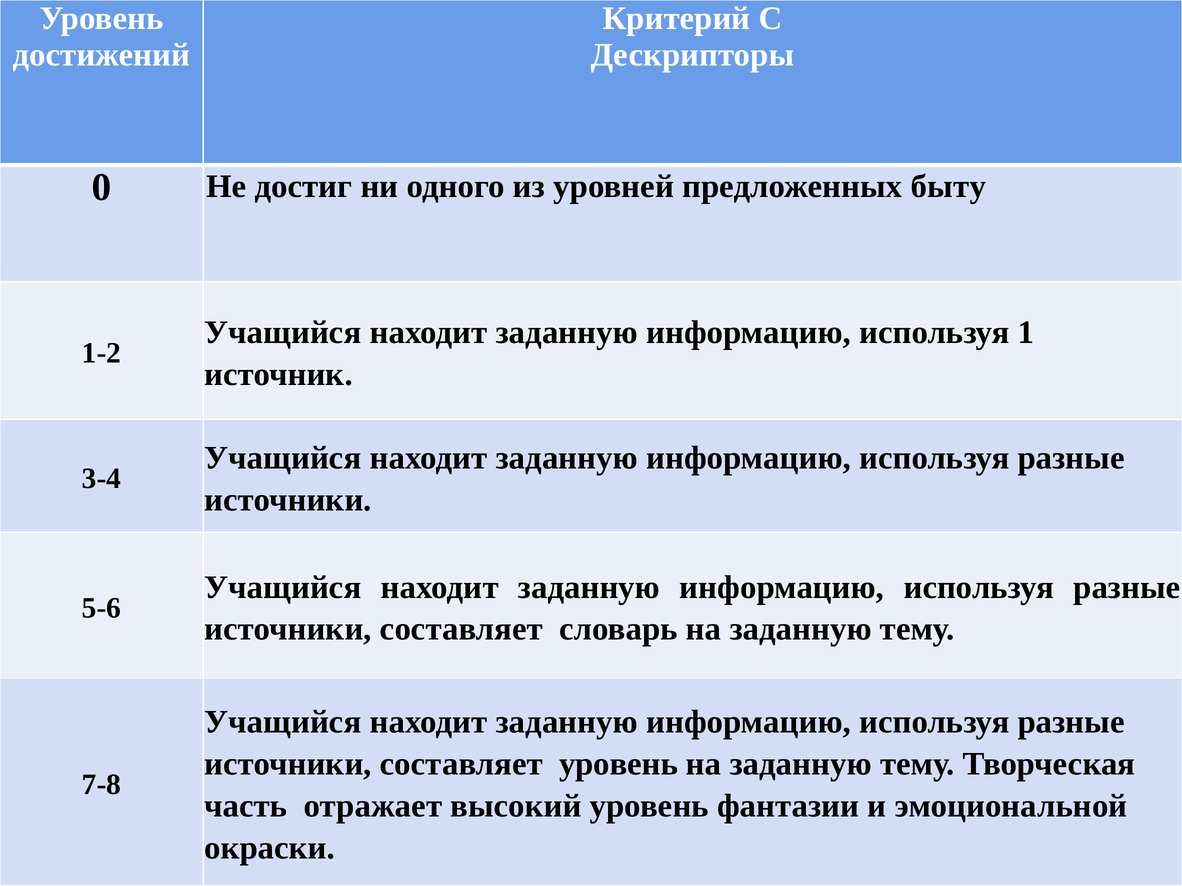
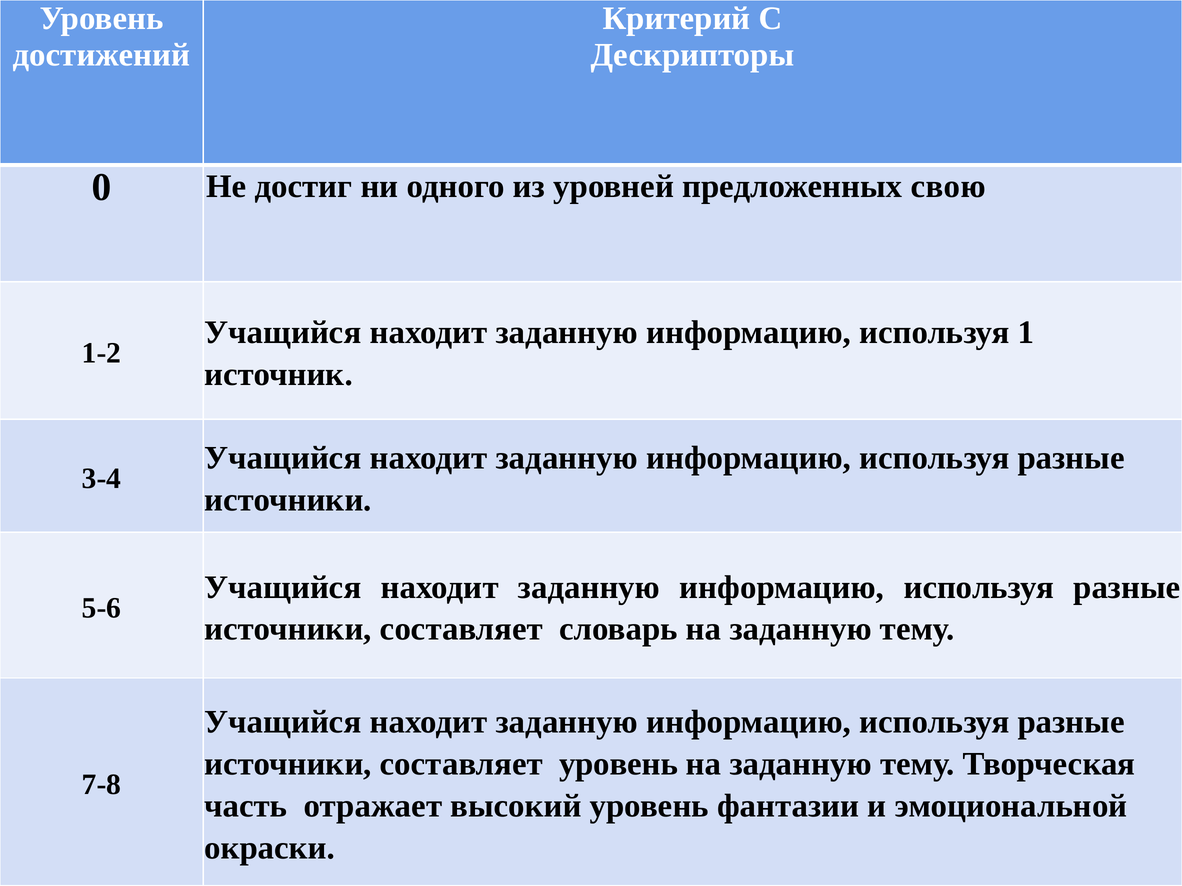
быту: быту -> свою
